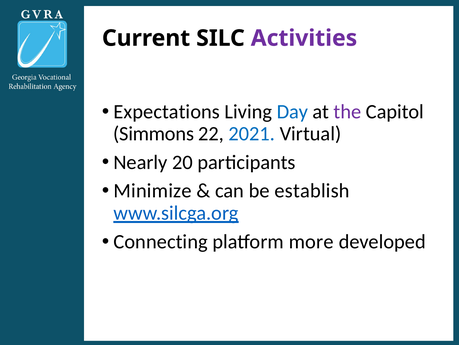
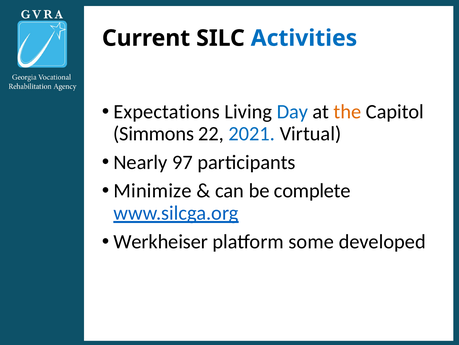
Activities colour: purple -> blue
the colour: purple -> orange
20: 20 -> 97
establish: establish -> complete
Connecting: Connecting -> Werkheiser
more: more -> some
